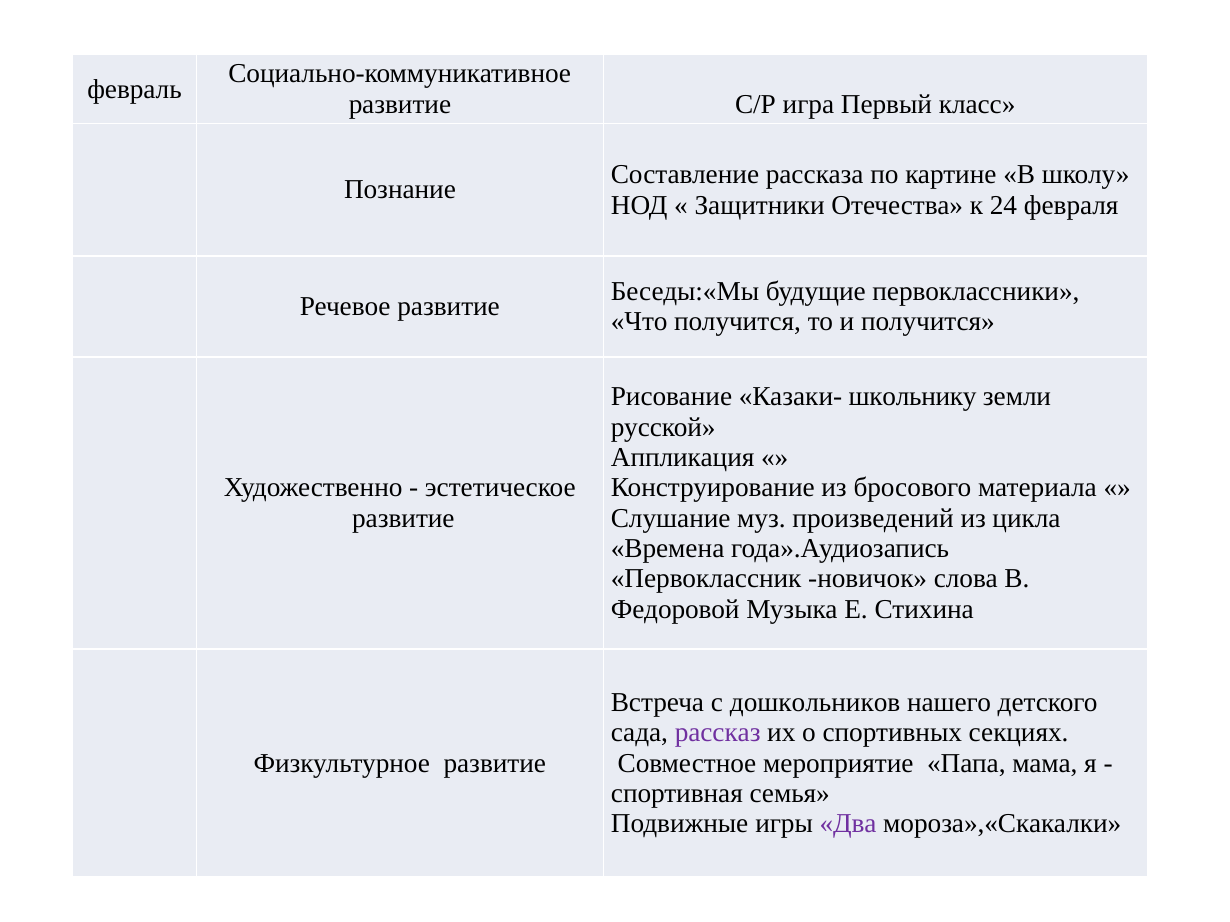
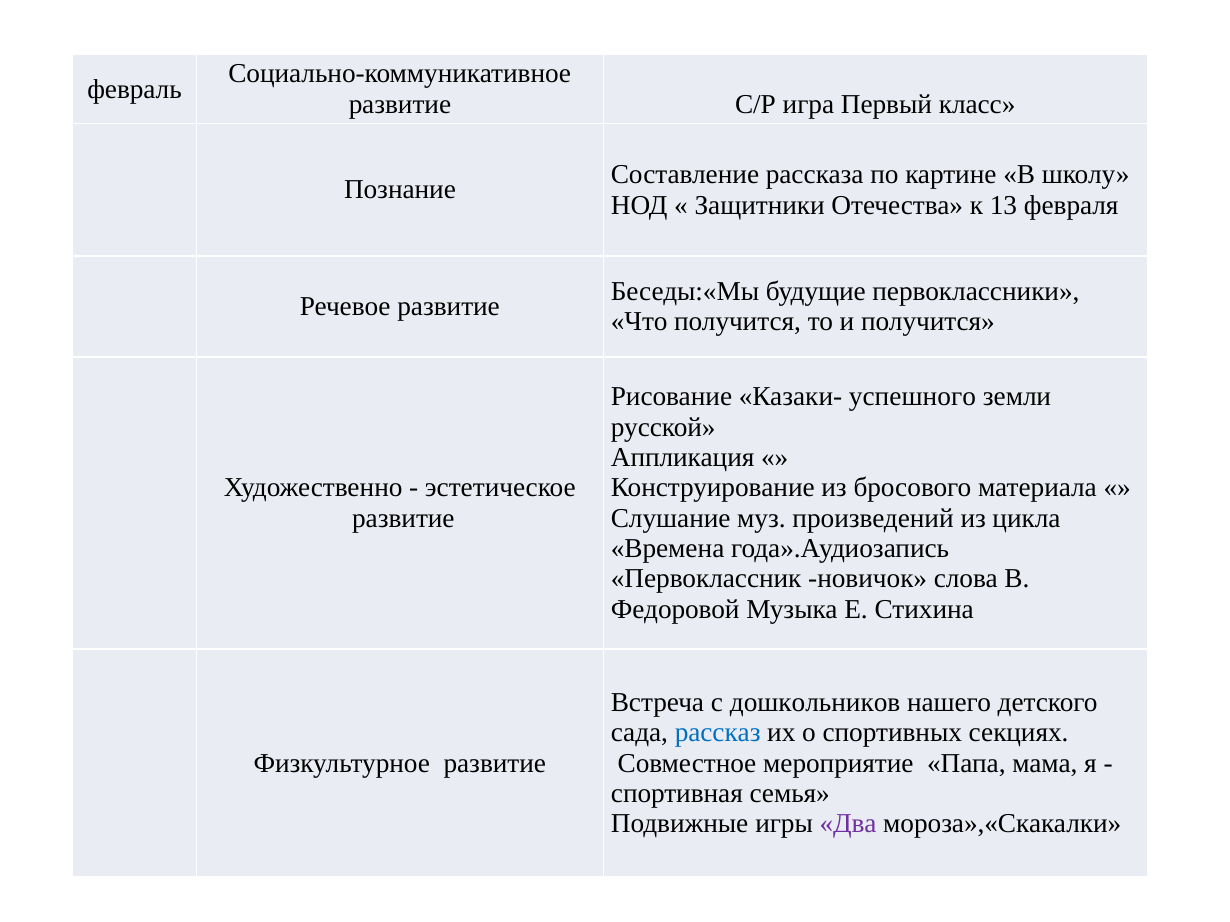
24: 24 -> 13
школьнику: школьнику -> успешного
рассказ colour: purple -> blue
